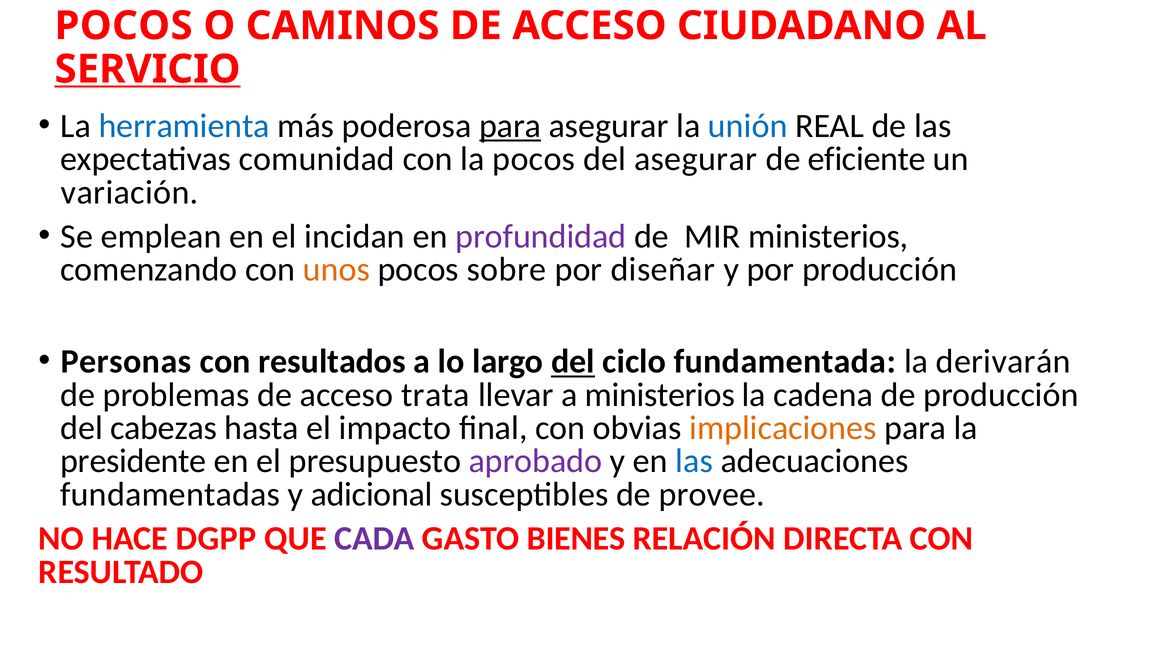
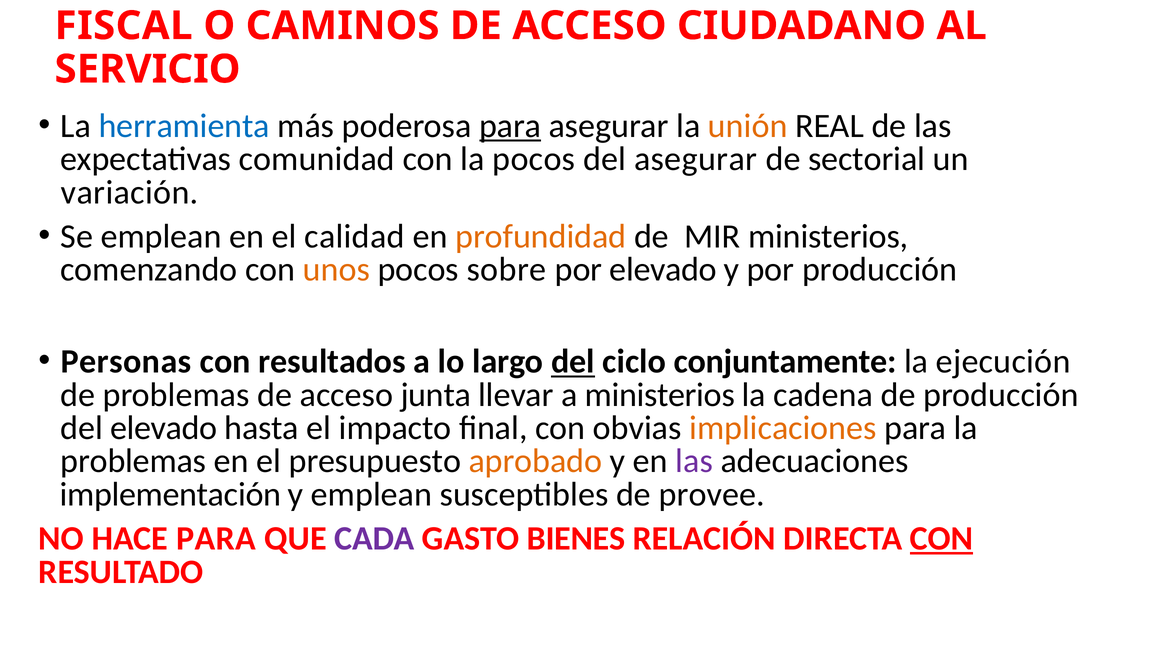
POCOS at (124, 26): POCOS -> FISCAL
SERVICIO underline: present -> none
unión colour: blue -> orange
eficiente: eficiente -> sectorial
incidan: incidan -> calidad
profundidad colour: purple -> orange
por diseñar: diseñar -> elevado
fundamentada: fundamentada -> conjuntamente
derivarán: derivarán -> ejecución
trata: trata -> junta
del cabezas: cabezas -> elevado
presidente at (133, 461): presidente -> problemas
aprobado colour: purple -> orange
las at (694, 461) colour: blue -> purple
fundamentadas: fundamentadas -> implementación
y adicional: adicional -> emplean
HACE DGPP: DGPP -> PARA
CON at (942, 539) underline: none -> present
